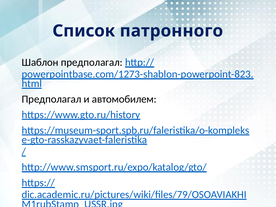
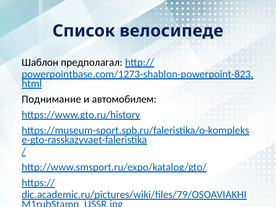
патронного: патронного -> велосипеде
Предполагал at (52, 99): Предполагал -> Поднимание
